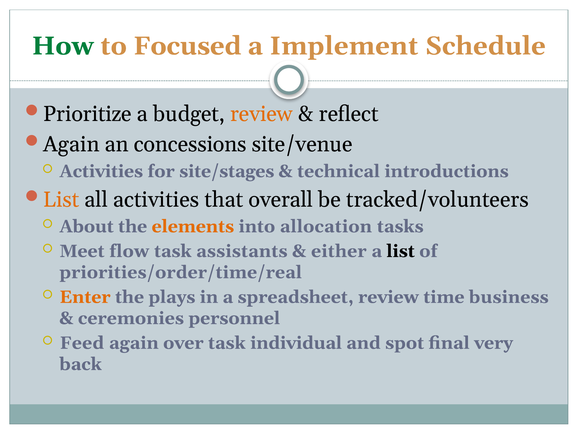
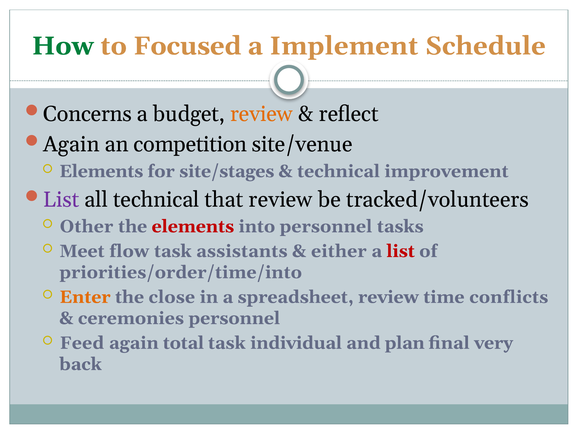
Prioritize: Prioritize -> Concerns
concessions: concessions -> competition
Activities at (101, 171): Activities -> Elements
introductions: introductions -> improvement
List at (61, 199) colour: orange -> purple
all activities: activities -> technical
that overall: overall -> review
About: About -> Other
elements at (193, 226) colour: orange -> red
into allocation: allocation -> personnel
list at (401, 251) colour: black -> red
priorities/order/time/real: priorities/order/time/real -> priorities/order/time/into
plays: plays -> close
business: business -> conflicts
over: over -> total
spot: spot -> plan
